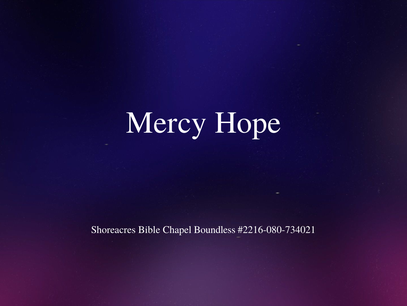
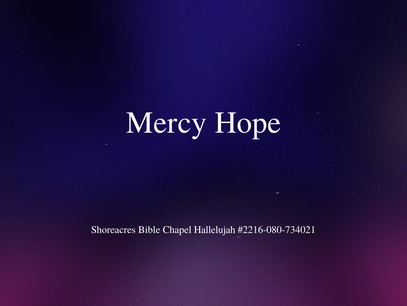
Boundless: Boundless -> Hallelujah
